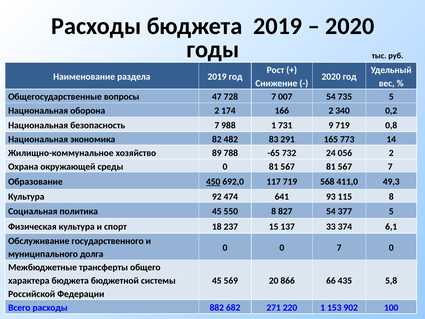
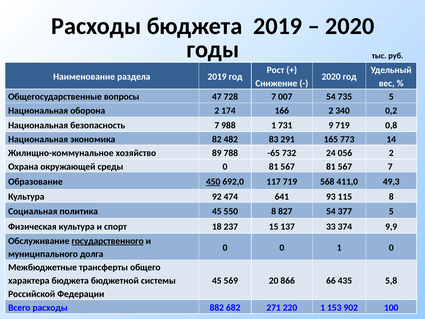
6,1: 6,1 -> 9,9
государственного underline: none -> present
0 7: 7 -> 1
